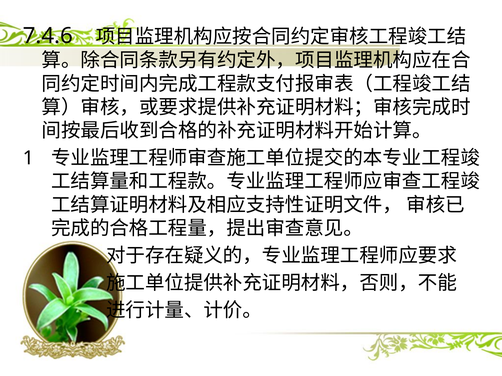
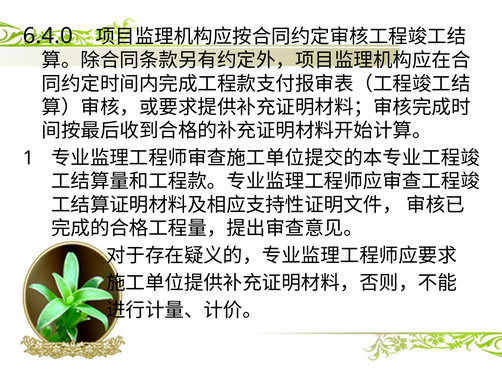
7.4.6: 7.4.6 -> 6.4.0
